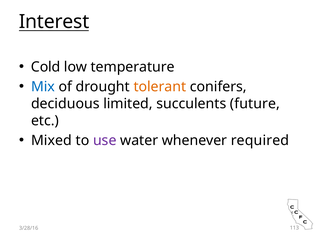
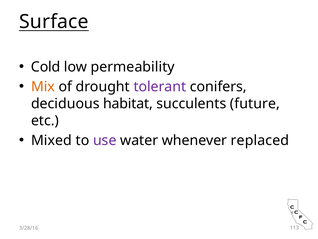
Interest: Interest -> Surface
temperature: temperature -> permeability
Mix colour: blue -> orange
tolerant colour: orange -> purple
limited: limited -> habitat
required: required -> replaced
